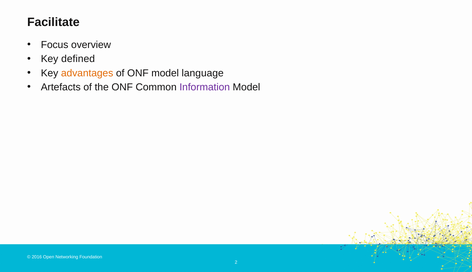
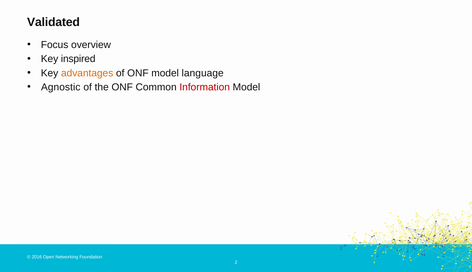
Facilitate: Facilitate -> Validated
defined: defined -> inspired
Artefacts: Artefacts -> Agnostic
Information colour: purple -> red
